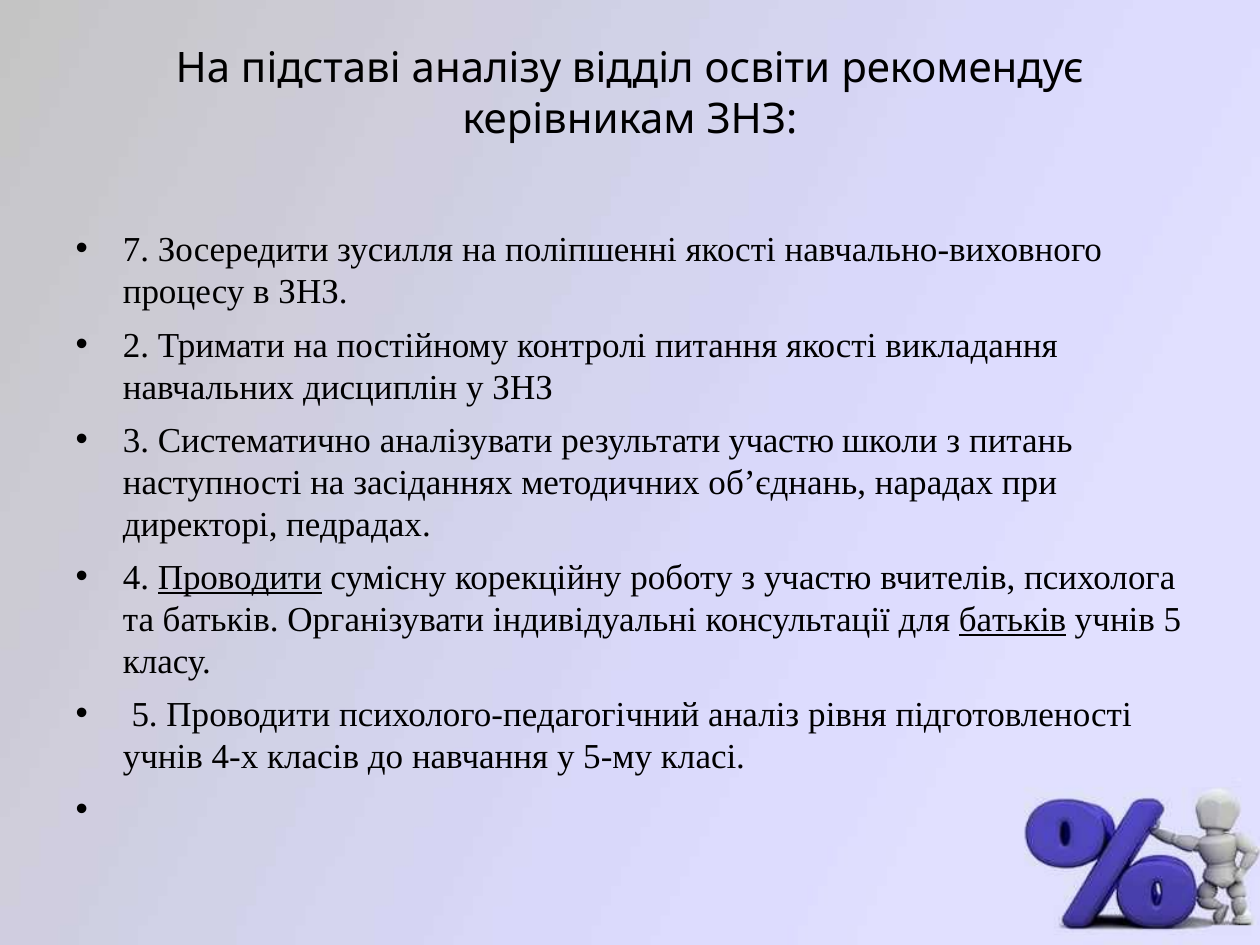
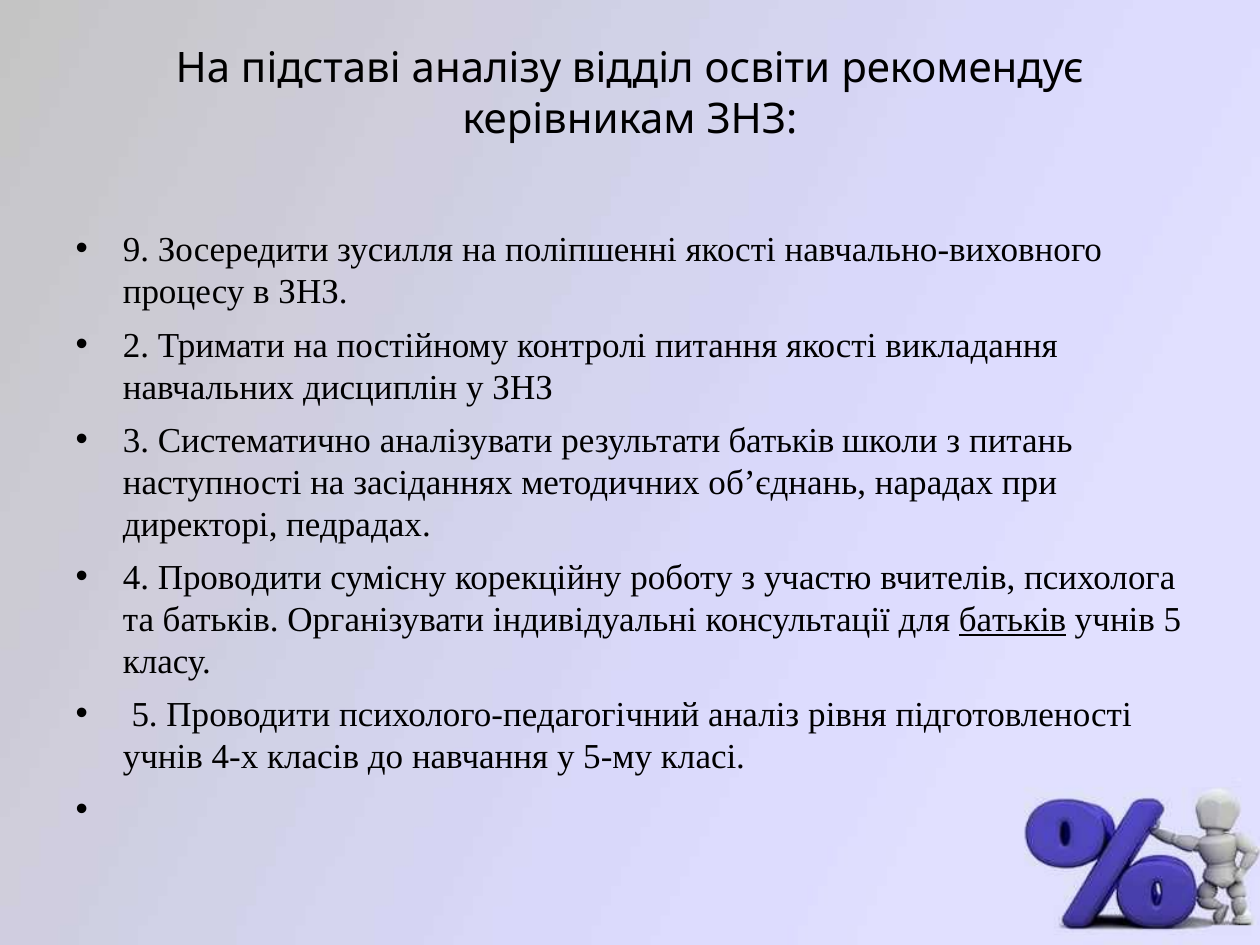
7: 7 -> 9
результати участю: участю -> батьків
Проводити at (240, 578) underline: present -> none
